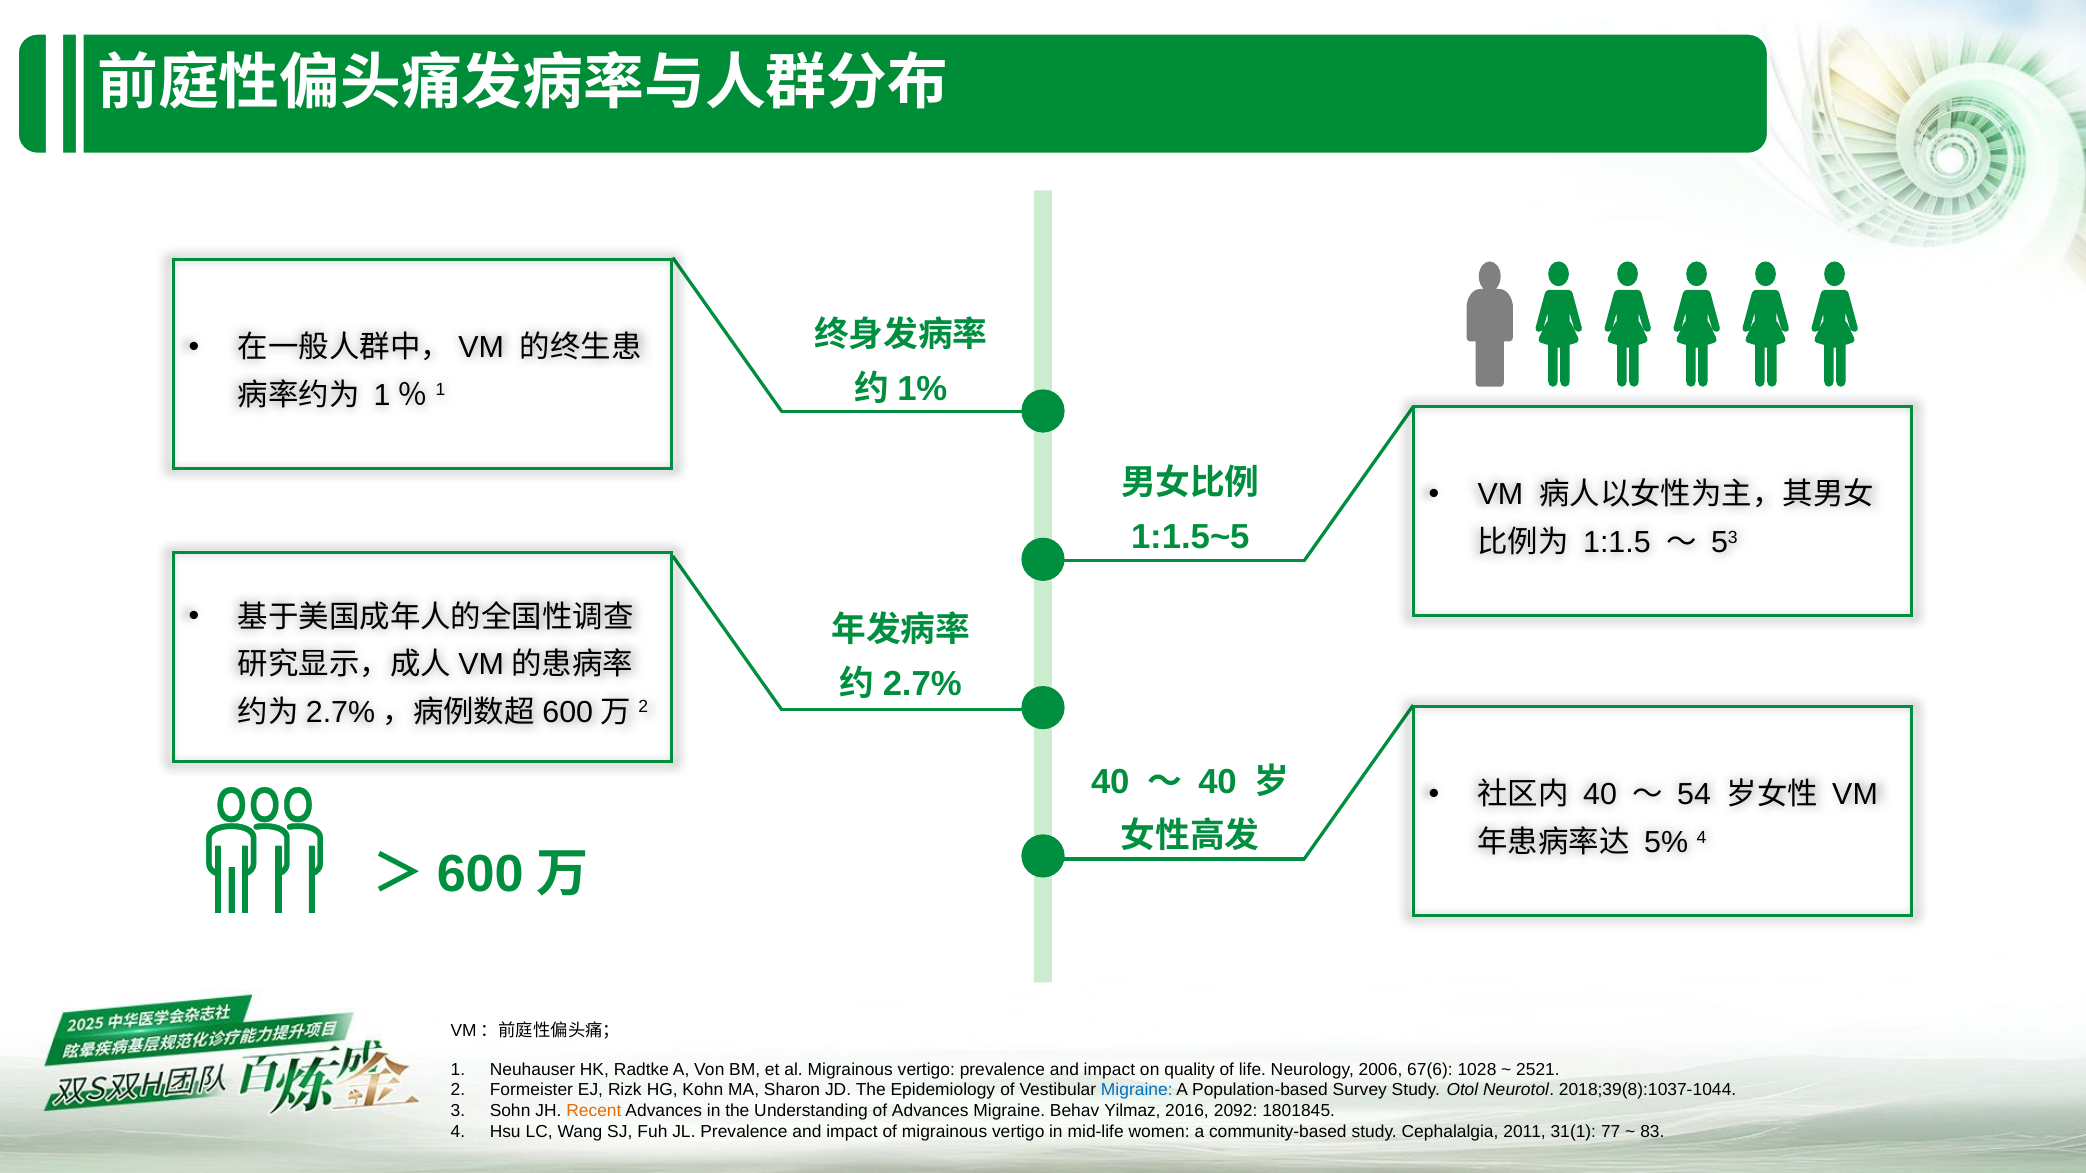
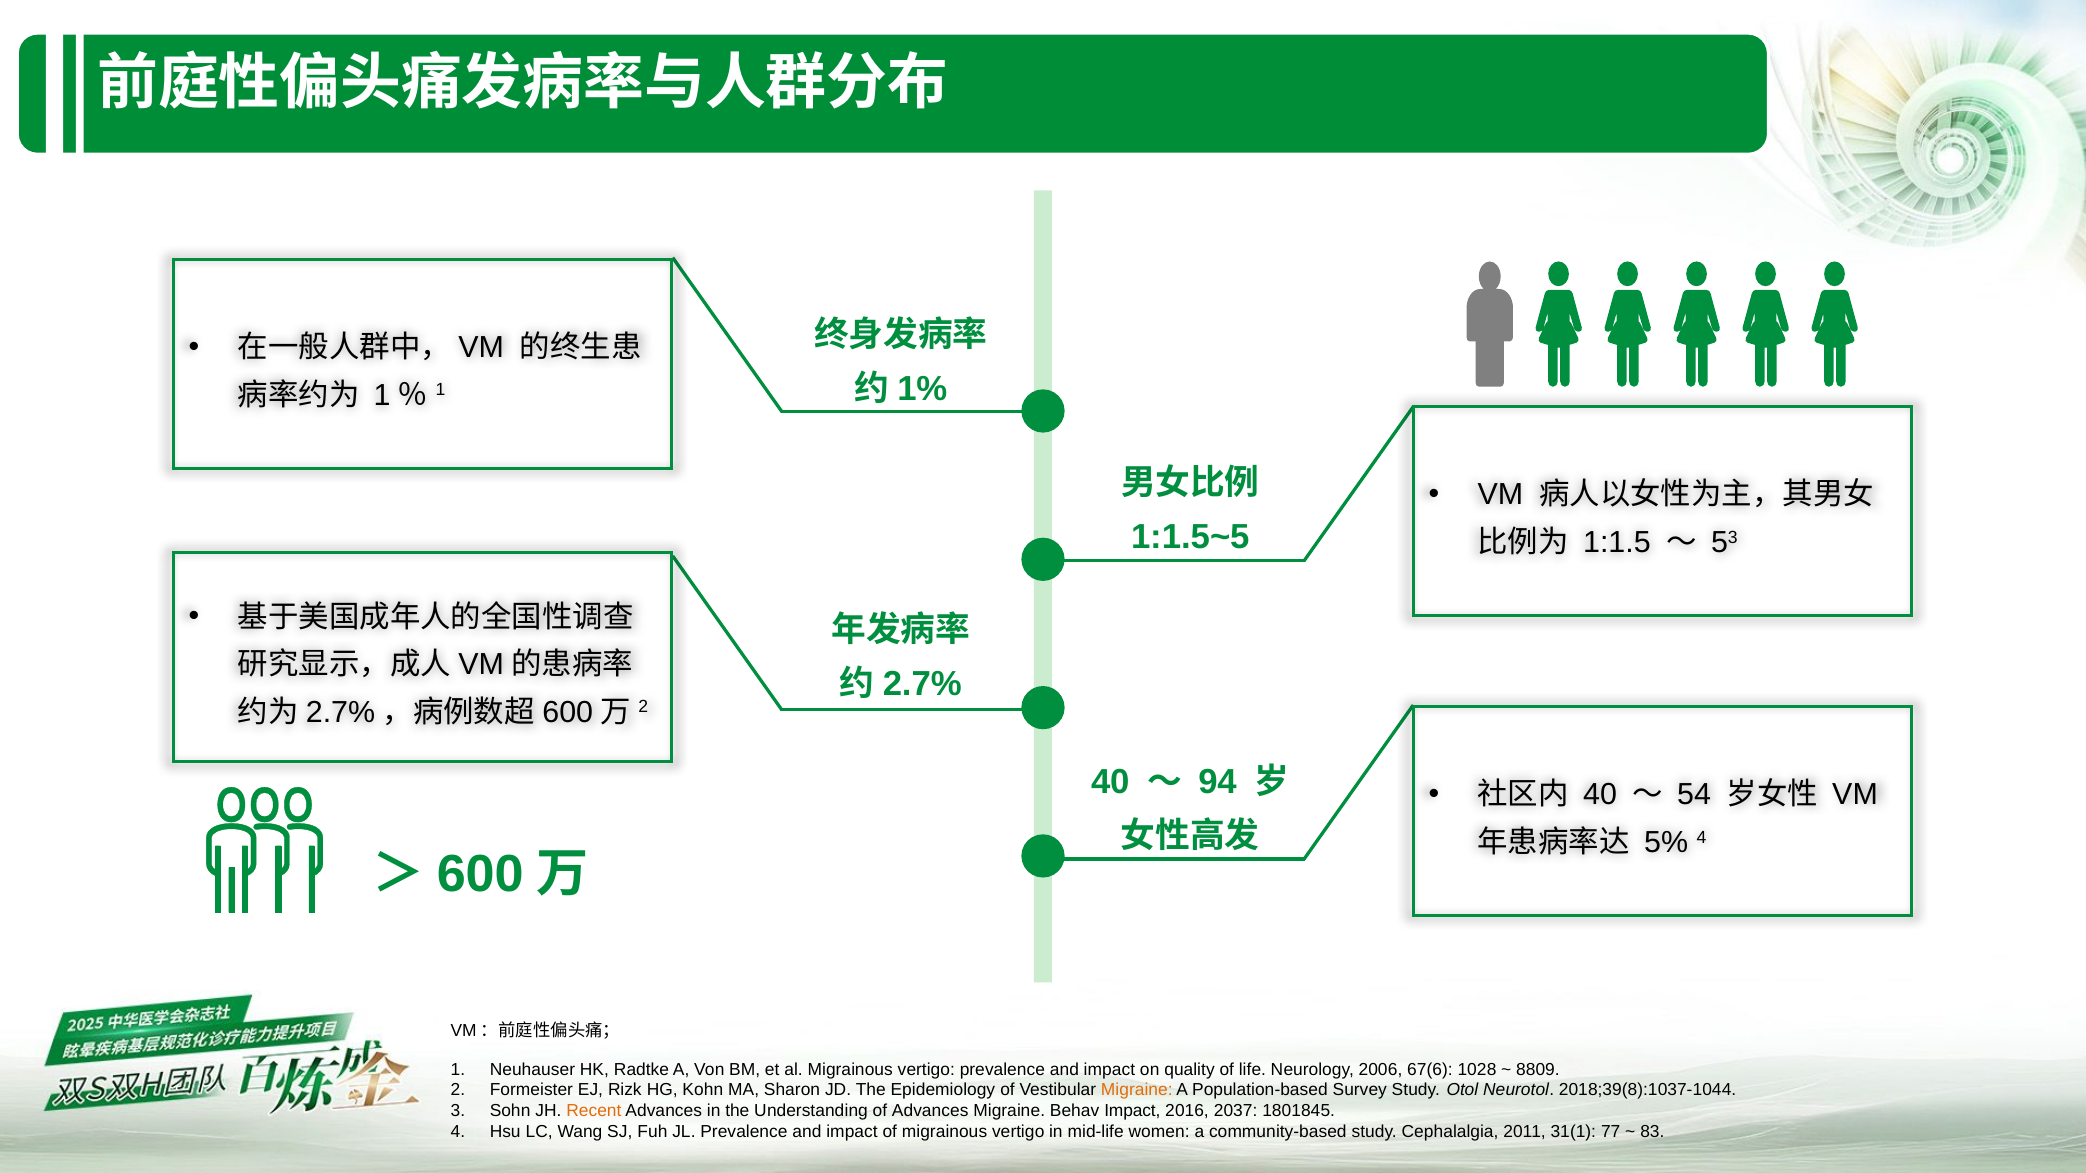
40 at (1218, 782): 40 -> 94
2521: 2521 -> 8809
Migraine at (1137, 1091) colour: blue -> orange
Behav Yilmaz: Yilmaz -> Impact
2092: 2092 -> 2037
